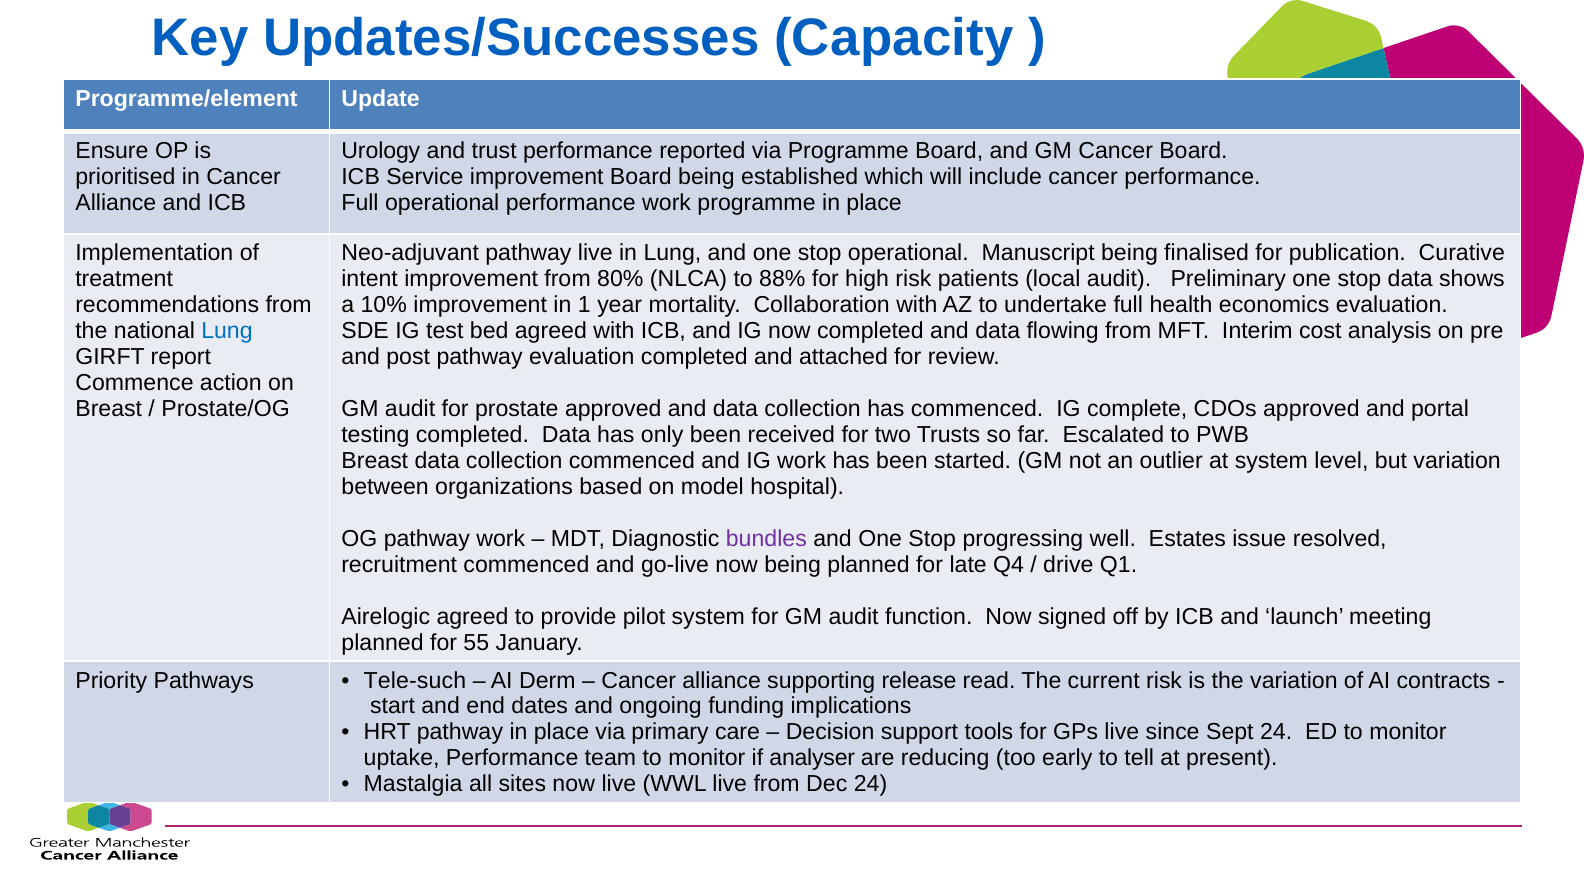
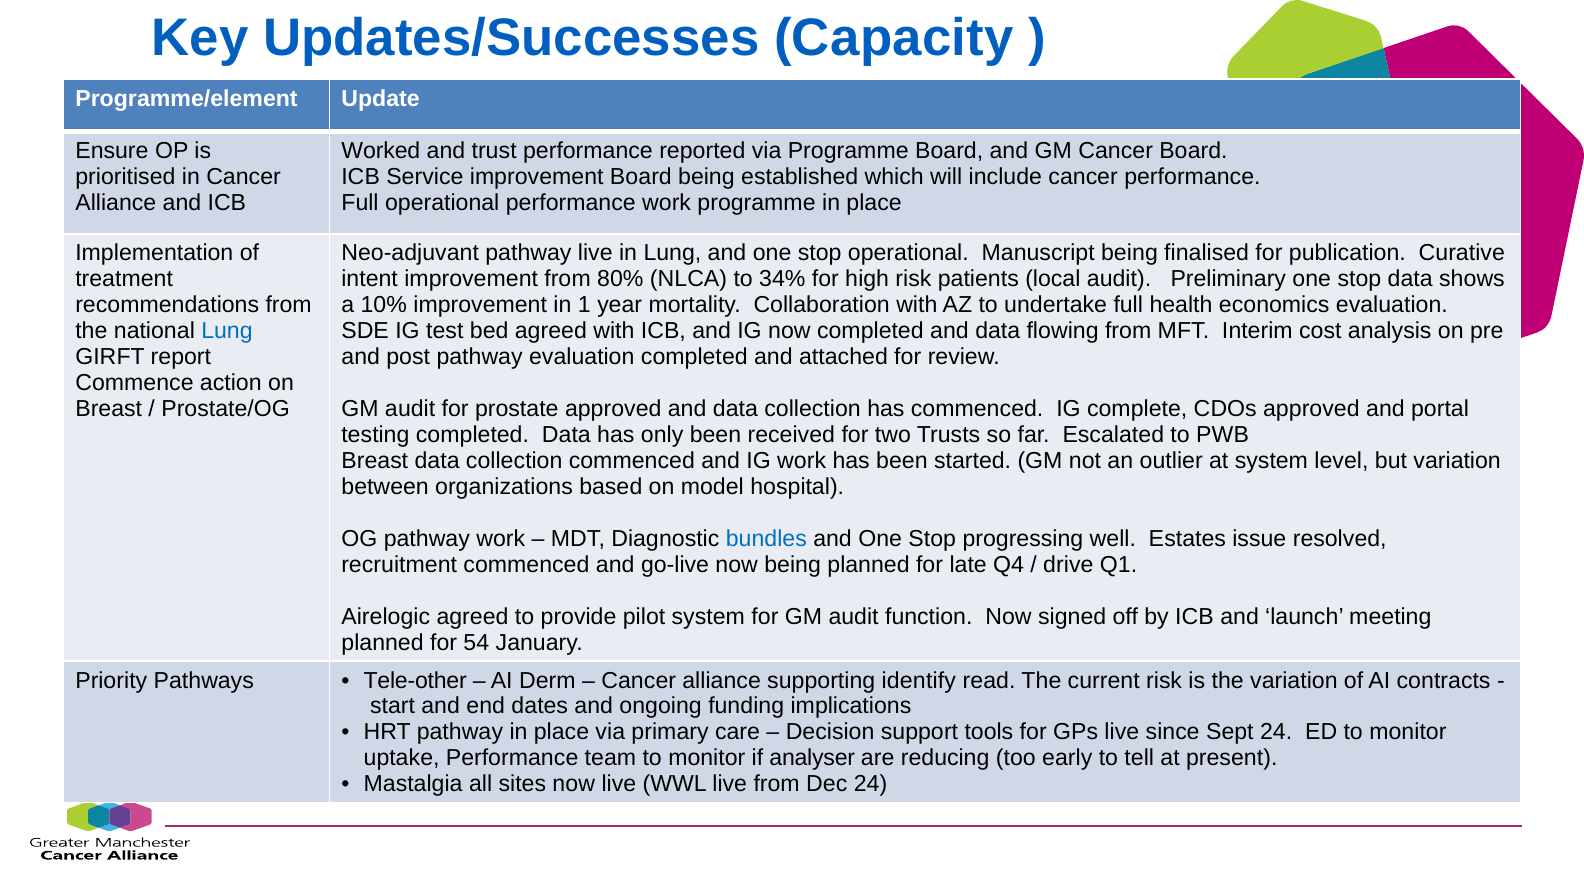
Urology: Urology -> Worked
88%: 88% -> 34%
bundles colour: purple -> blue
55: 55 -> 54
Tele-such: Tele-such -> Tele-other
release: release -> identify
